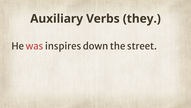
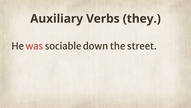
inspires: inspires -> sociable
